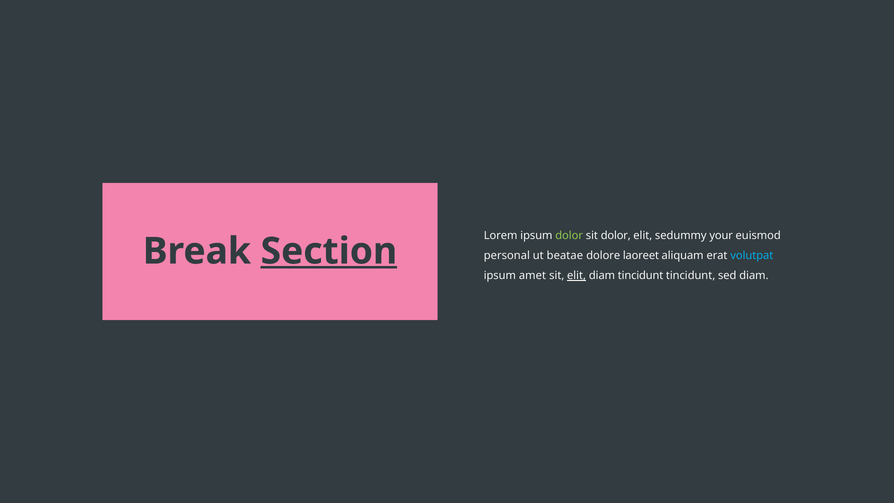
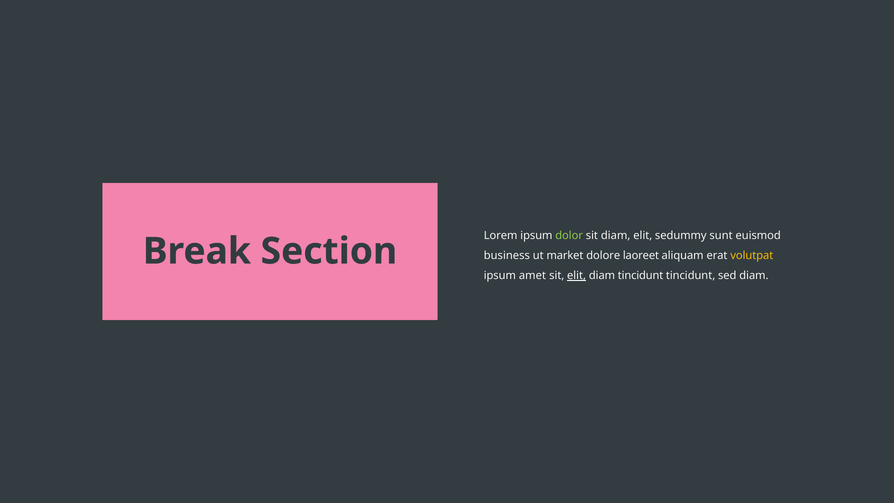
sit dolor: dolor -> diam
your: your -> sunt
Section underline: present -> none
personal: personal -> business
beatae: beatae -> market
volutpat colour: light blue -> yellow
